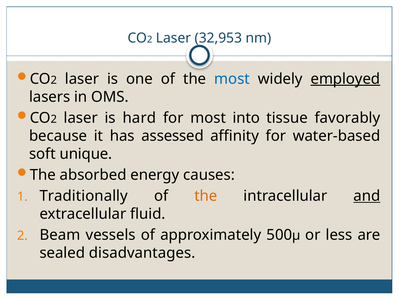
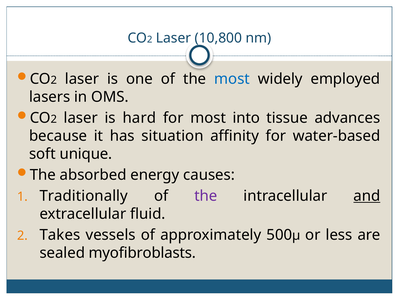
32,953: 32,953 -> 10,800
employed underline: present -> none
favorably: favorably -> advances
assessed: assessed -> situation
the at (206, 195) colour: orange -> purple
Beam: Beam -> Takes
disadvantages: disadvantages -> myofibroblasts
